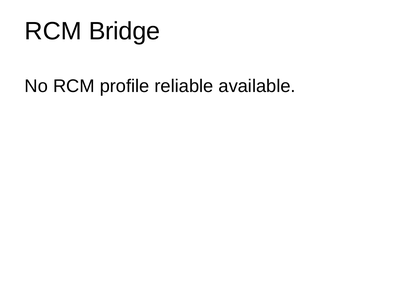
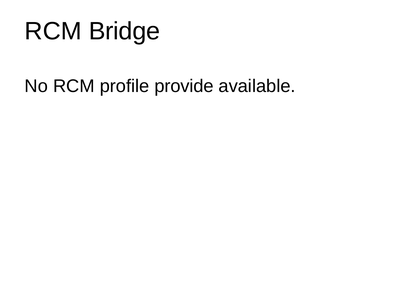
reliable: reliable -> provide
